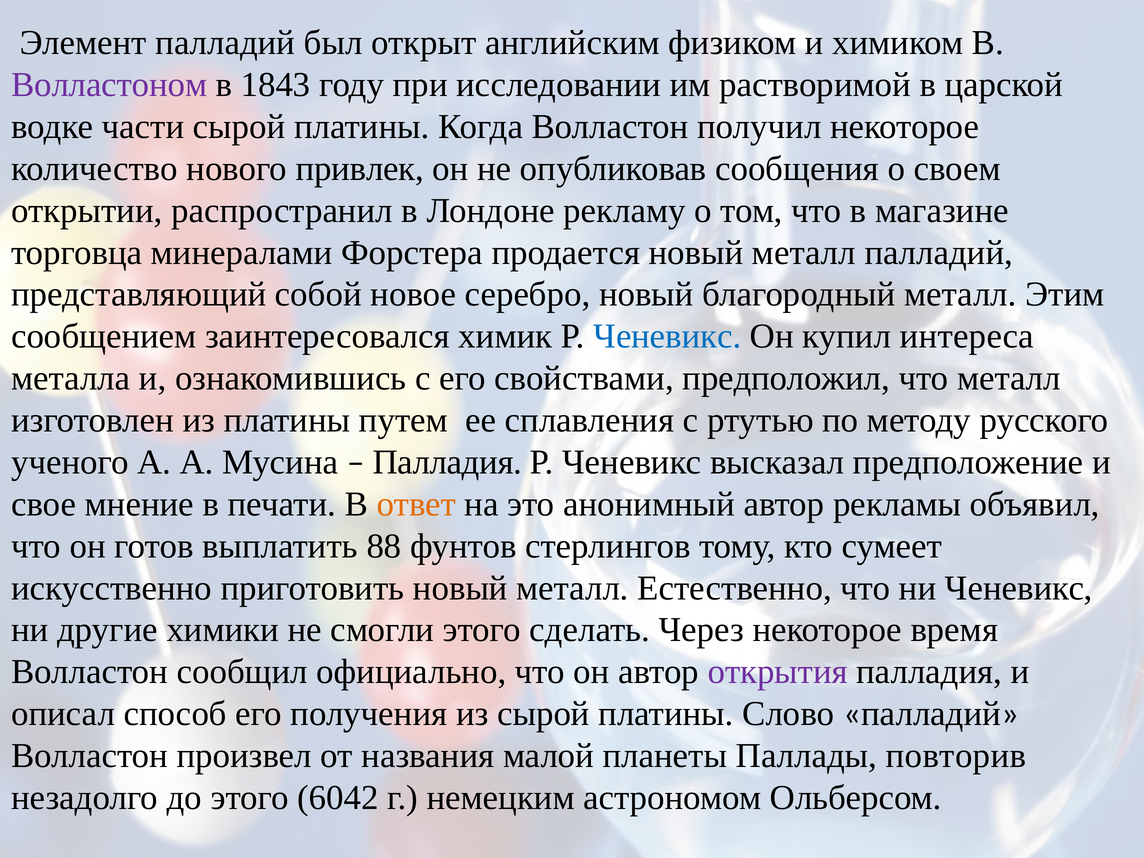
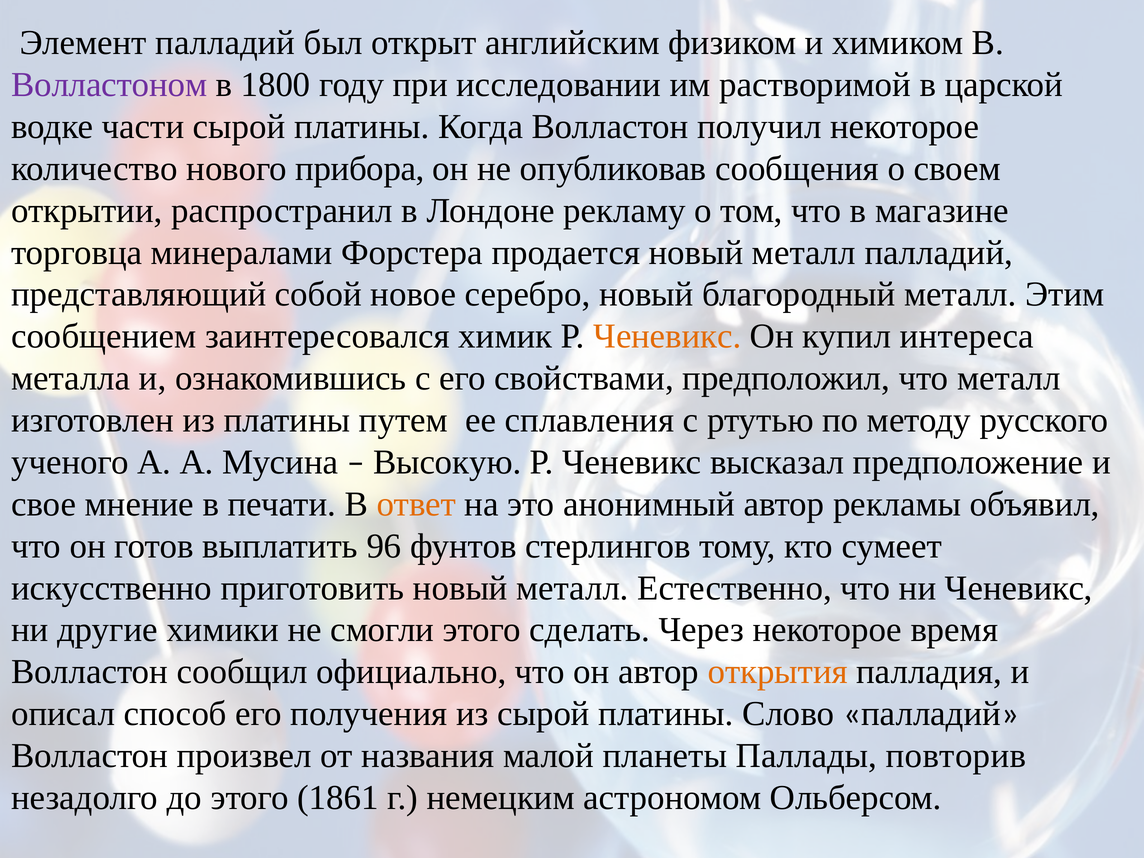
1843: 1843 -> 1800
привлек: привлек -> прибора
Ченевикс at (667, 336) colour: blue -> orange
Палладия at (447, 462): Палладия -> Высокую
88: 88 -> 96
открытия colour: purple -> orange
6042: 6042 -> 1861
